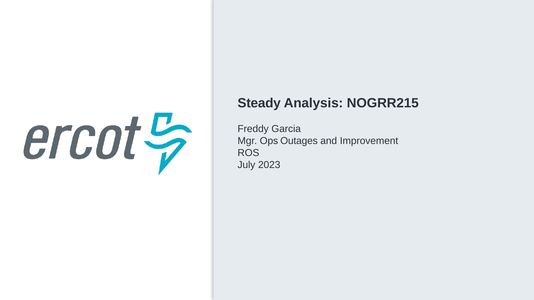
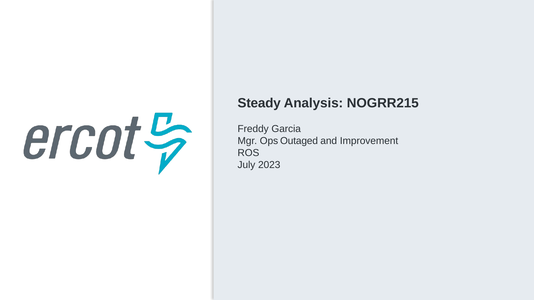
Outages: Outages -> Outaged
